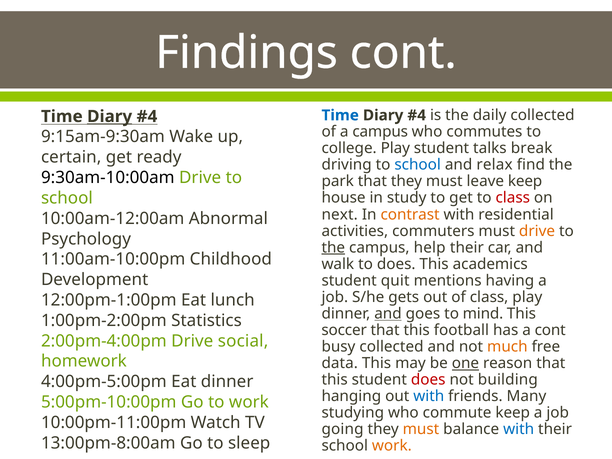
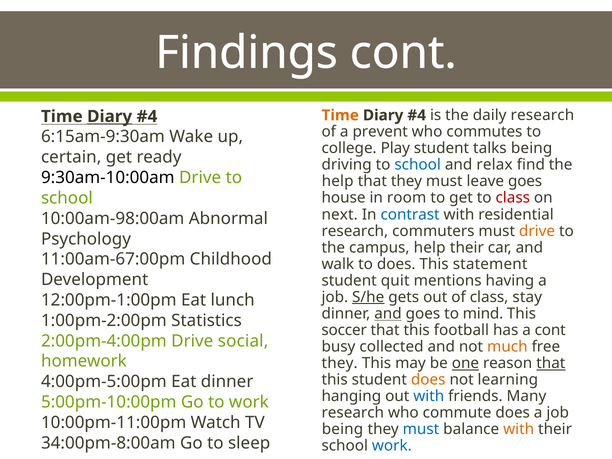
Time at (340, 115) colour: blue -> orange
daily collected: collected -> research
a campus: campus -> prevent
9:15am-9:30am: 9:15am-9:30am -> 6:15am-9:30am
talks break: break -> being
park at (338, 181): park -> help
leave keep: keep -> goes
study: study -> room
contrast colour: orange -> blue
10:00am-12:00am: 10:00am-12:00am -> 10:00am-98:00am
activities at (355, 231): activities -> research
the at (333, 248) underline: present -> none
11:00am-10:00pm: 11:00am-10:00pm -> 11:00am-67:00pm
academics: academics -> statement
S/he underline: none -> present
class play: play -> stay
data at (340, 363): data -> they
that at (551, 363) underline: none -> present
does at (428, 380) colour: red -> orange
building: building -> learning
studying at (353, 413): studying -> research
commute keep: keep -> does
going at (343, 429): going -> being
must at (421, 429) colour: orange -> blue
with at (519, 429) colour: blue -> orange
13:00pm-8:00am: 13:00pm-8:00am -> 34:00pm-8:00am
work at (392, 446) colour: orange -> blue
